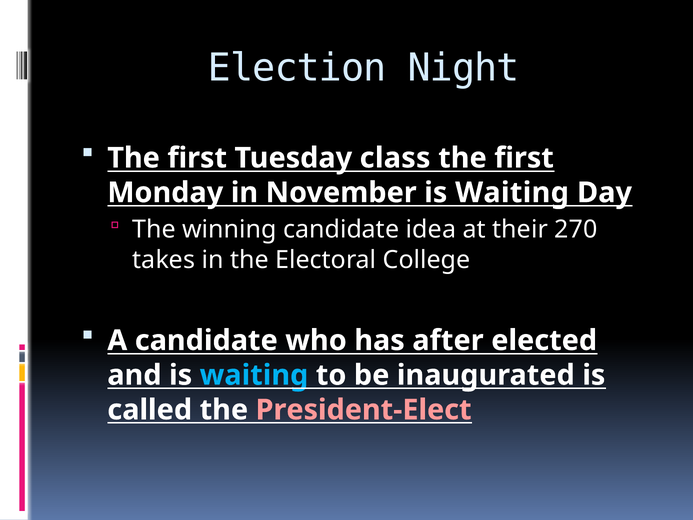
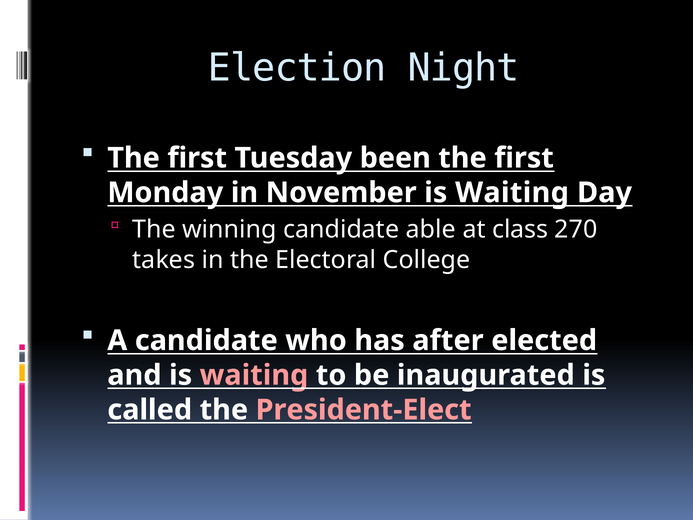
class: class -> been
idea: idea -> able
their: their -> class
waiting at (254, 375) colour: light blue -> pink
